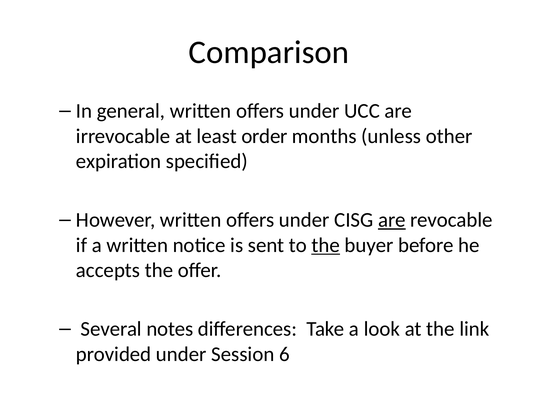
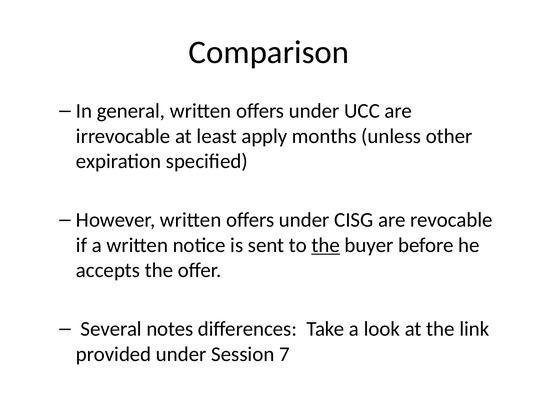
order: order -> apply
are at (392, 220) underline: present -> none
6: 6 -> 7
